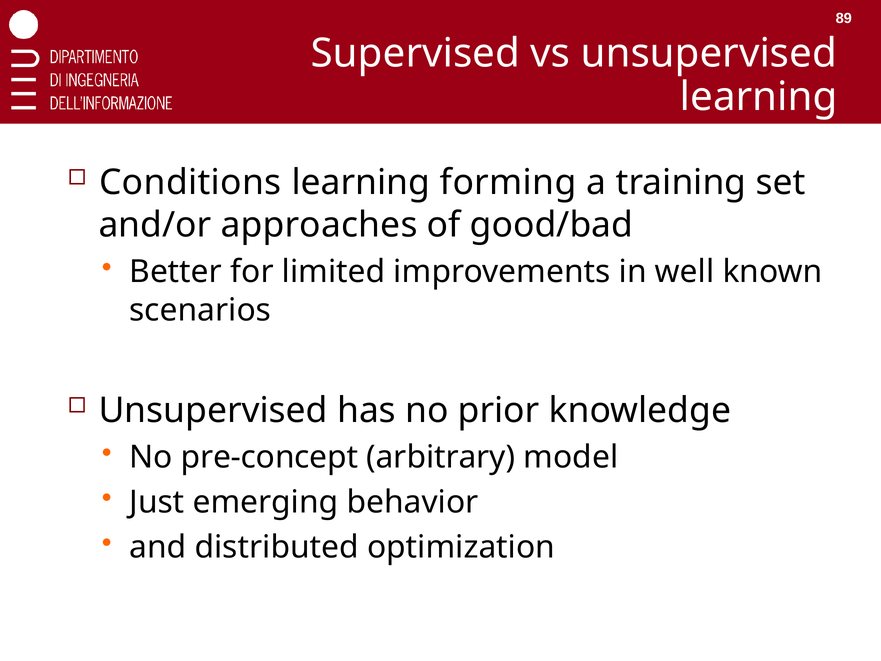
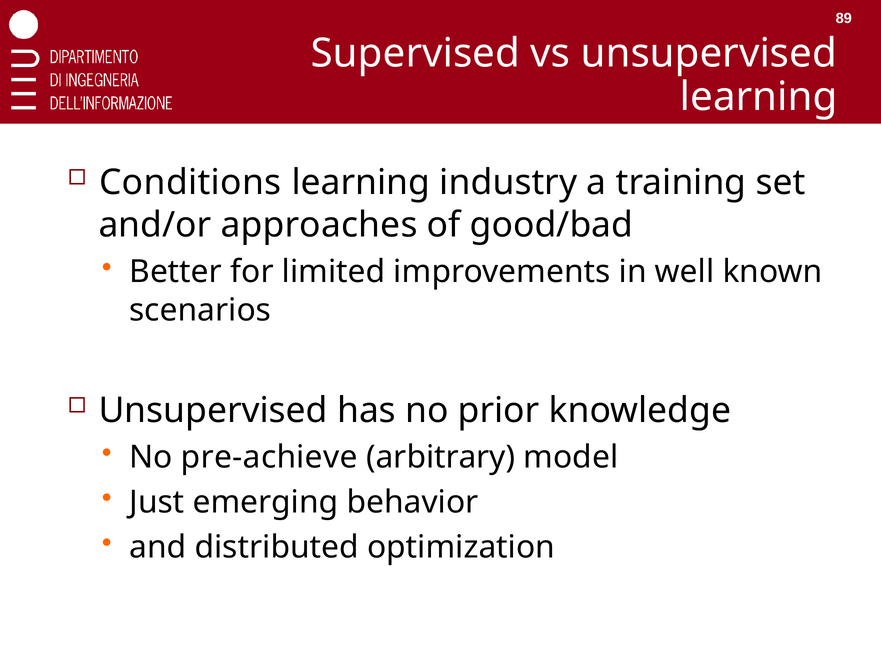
forming: forming -> industry
pre-concept: pre-concept -> pre-achieve
